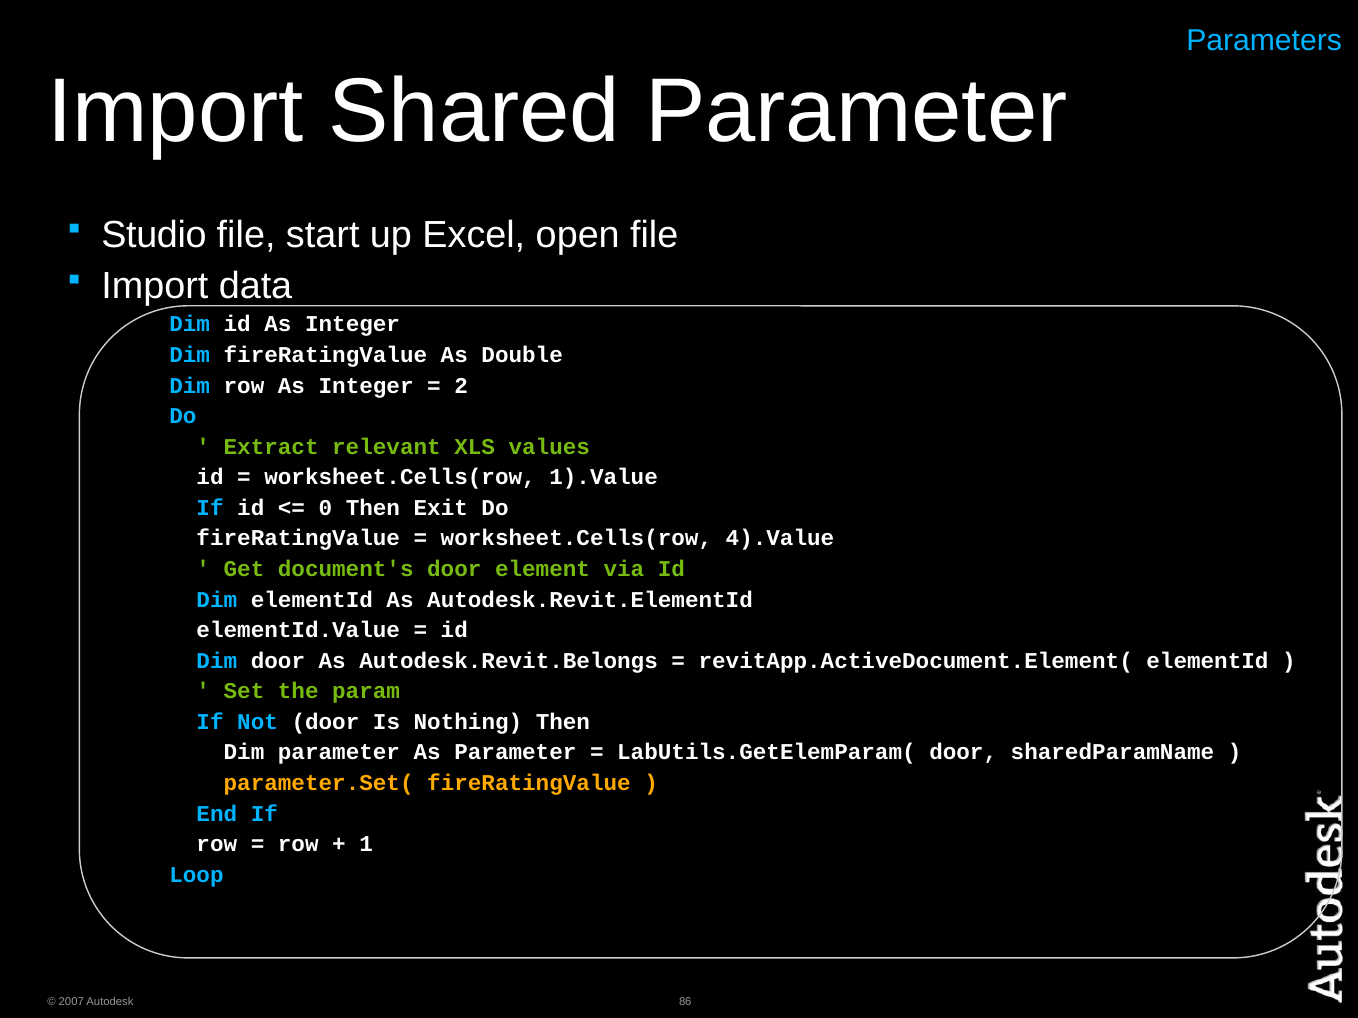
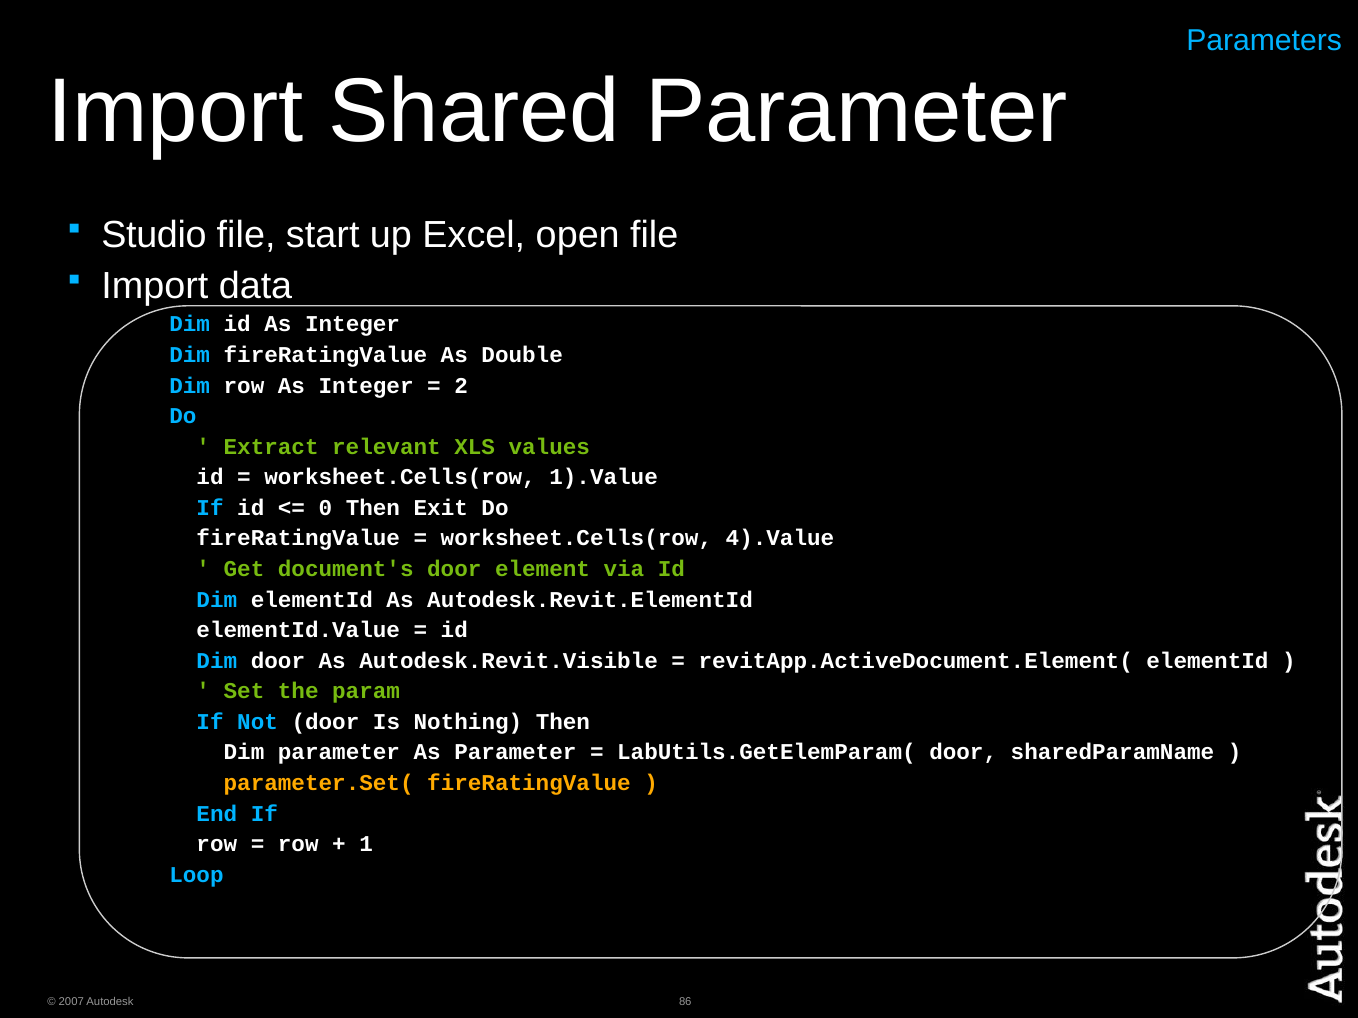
Autodesk.Revit.Belongs: Autodesk.Revit.Belongs -> Autodesk.Revit.Visible
